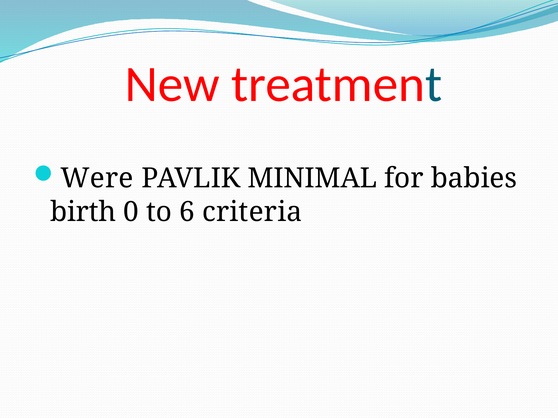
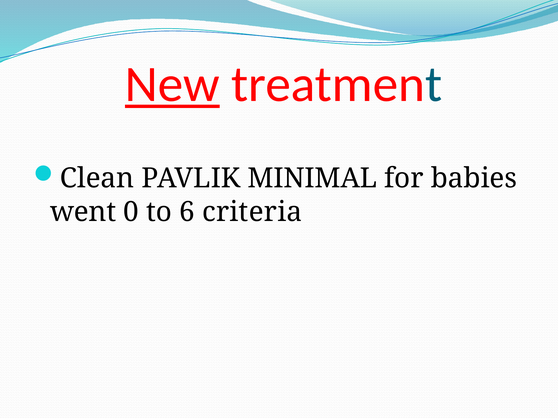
New underline: none -> present
Were: Were -> Clean
birth: birth -> went
